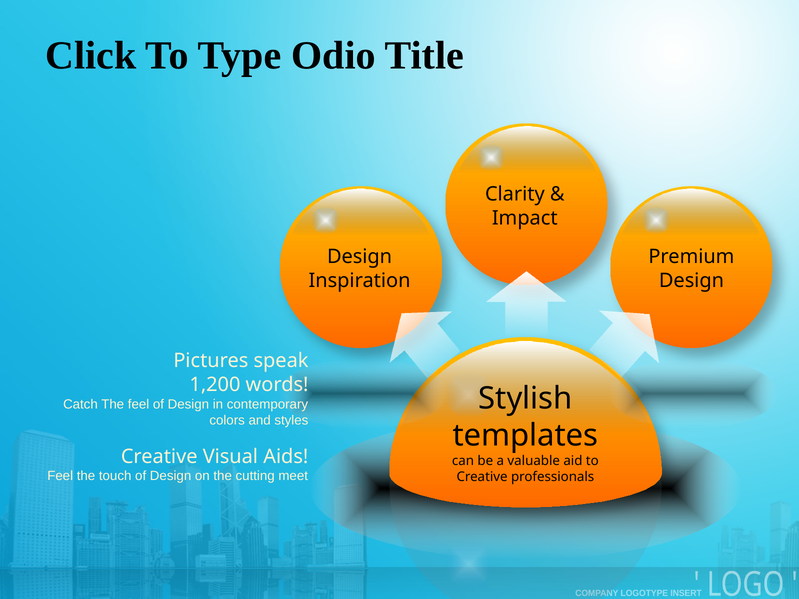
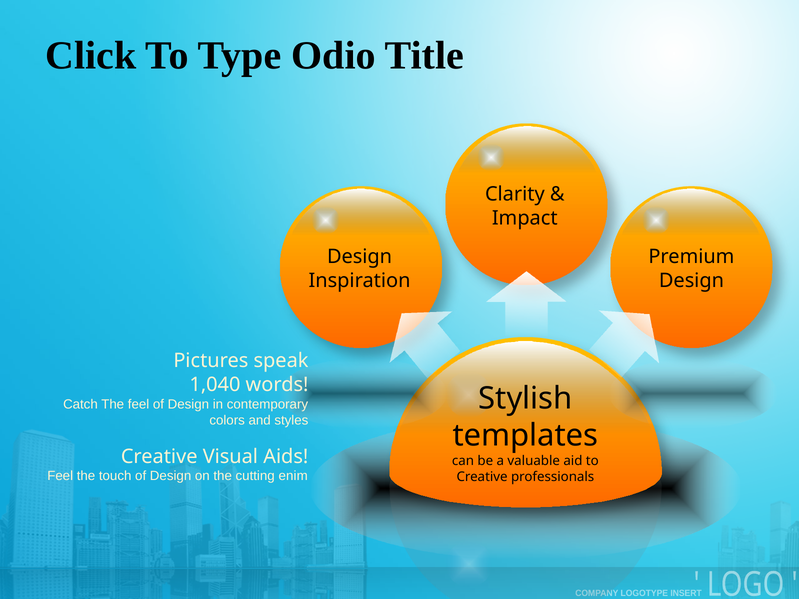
1,200: 1,200 -> 1,040
meet: meet -> enim
